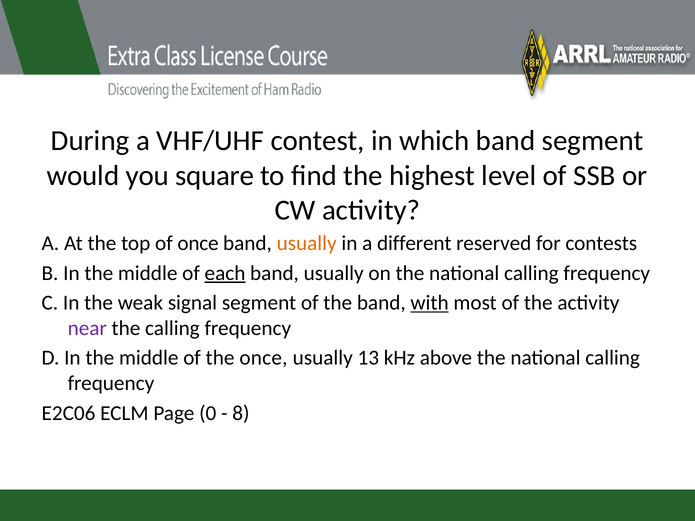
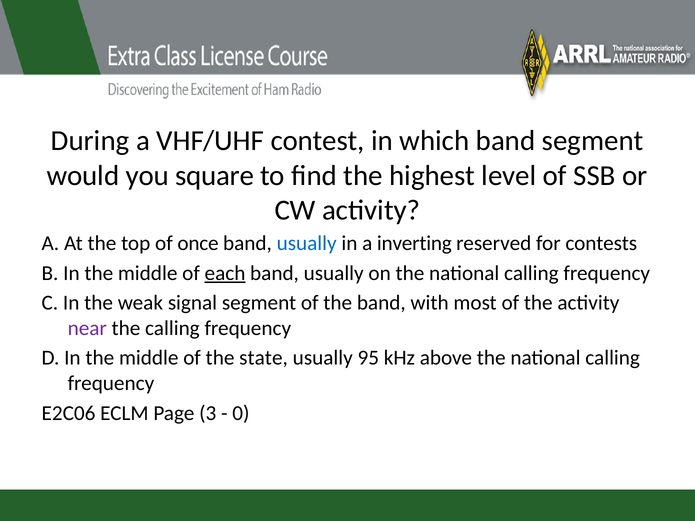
usually at (307, 244) colour: orange -> blue
different: different -> inverting
with underline: present -> none
the once: once -> state
13: 13 -> 95
0: 0 -> 3
8: 8 -> 0
